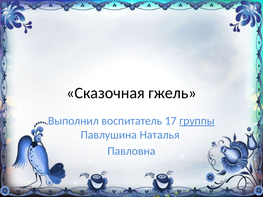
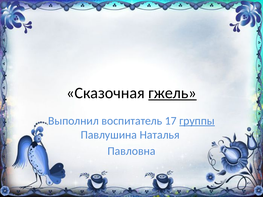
гжель underline: none -> present
